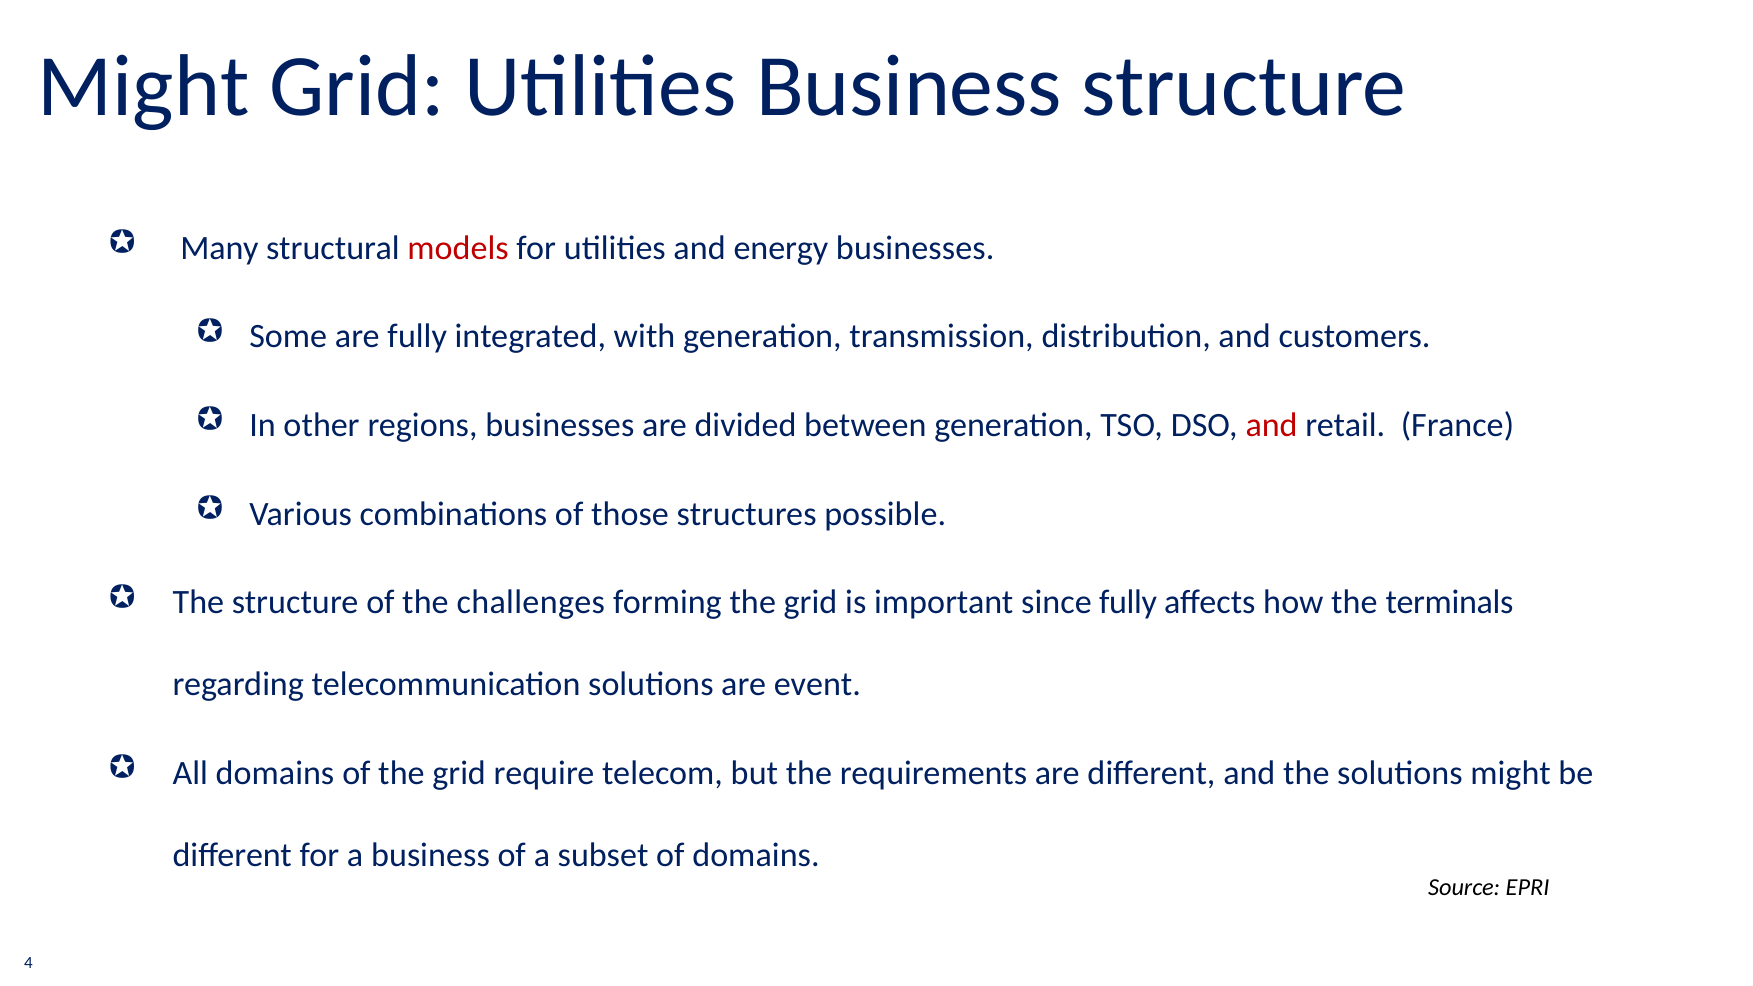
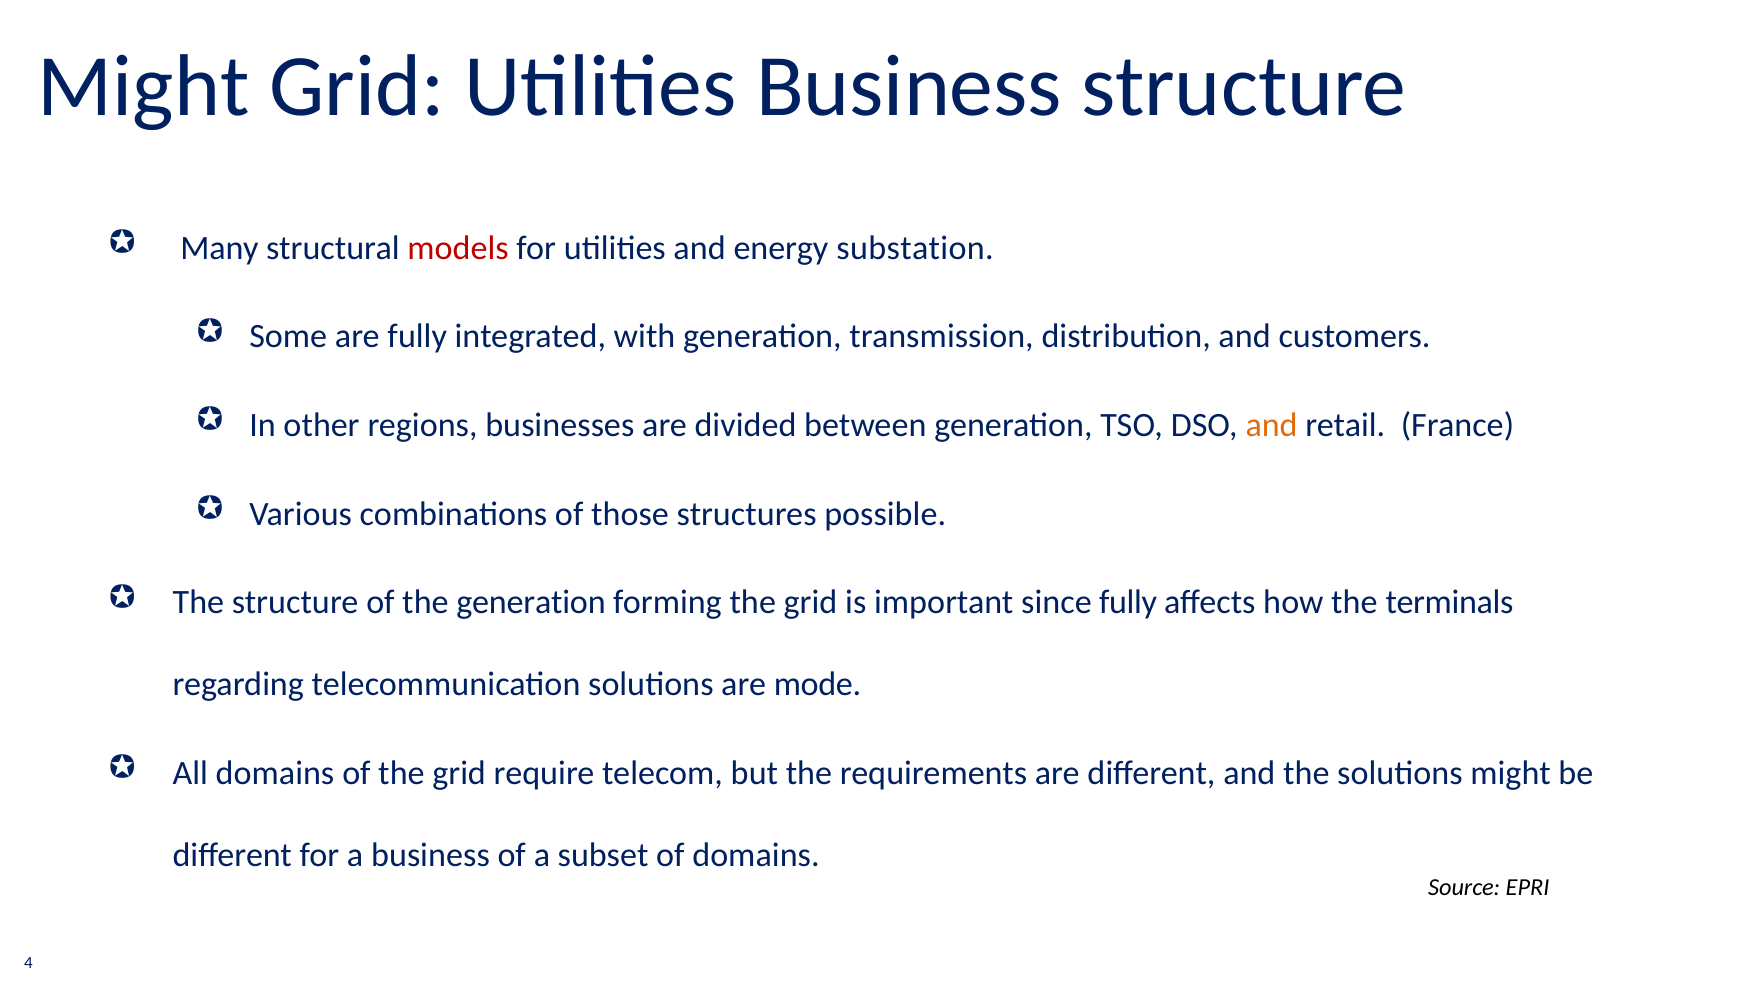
energy businesses: businesses -> substation
and at (1272, 425) colour: red -> orange
the challenges: challenges -> generation
event: event -> mode
